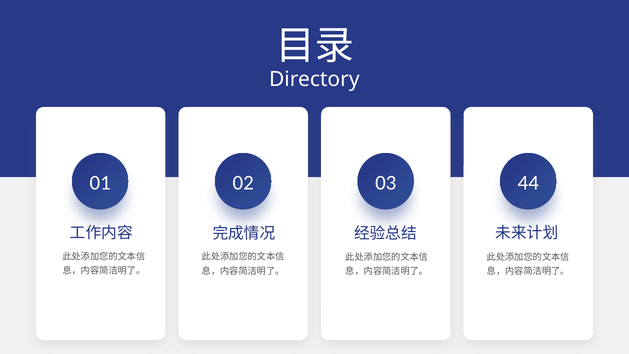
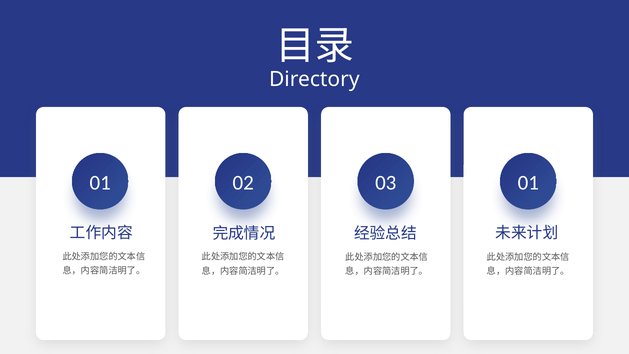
03 44: 44 -> 01
